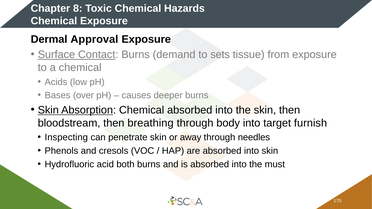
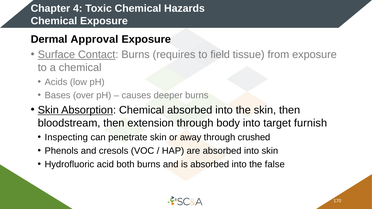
8: 8 -> 4
demand: demand -> requires
sets: sets -> field
breathing: breathing -> extension
needles: needles -> crushed
must: must -> false
